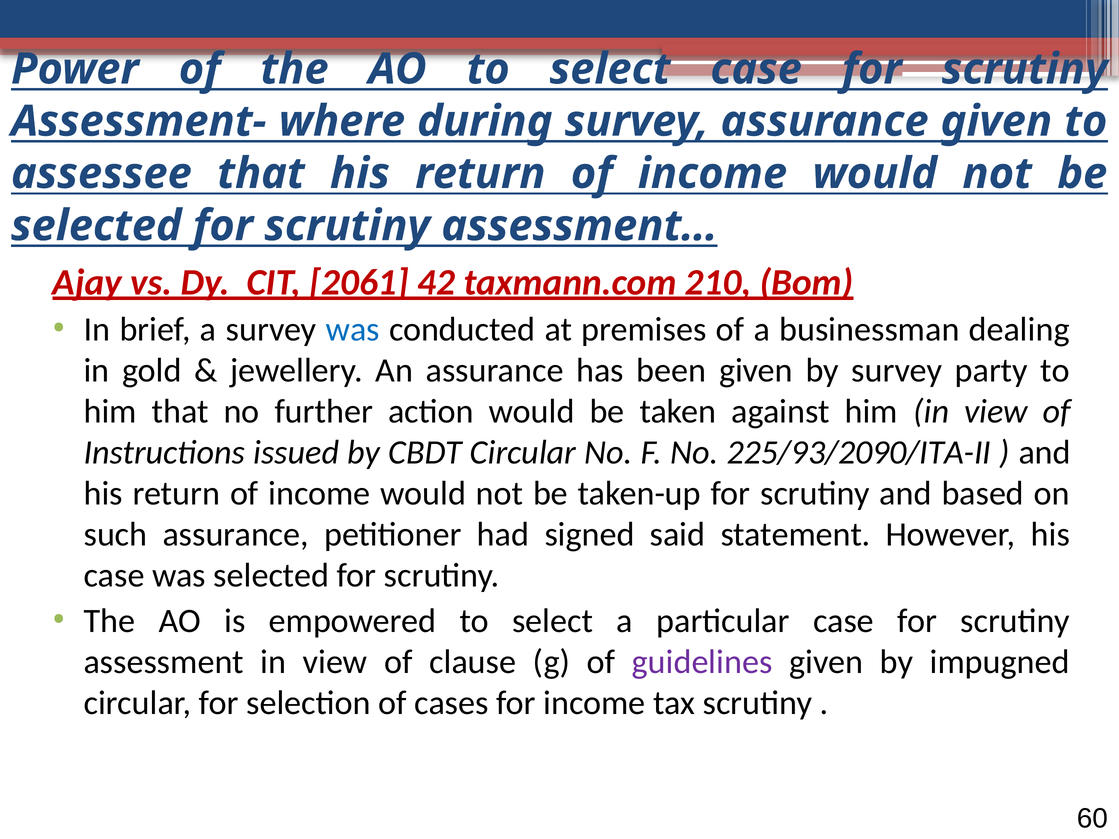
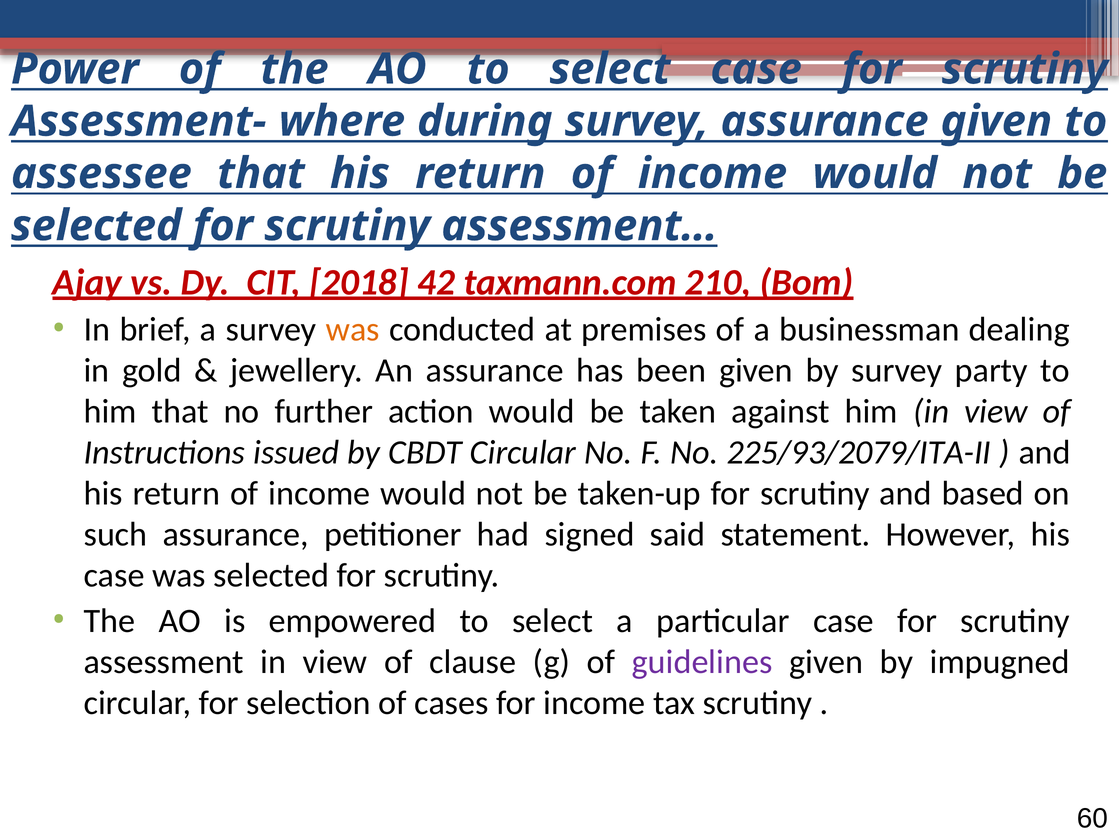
2061: 2061 -> 2018
was at (353, 330) colour: blue -> orange
225/93/2090/ITA-II: 225/93/2090/ITA-II -> 225/93/2079/ITA-II
